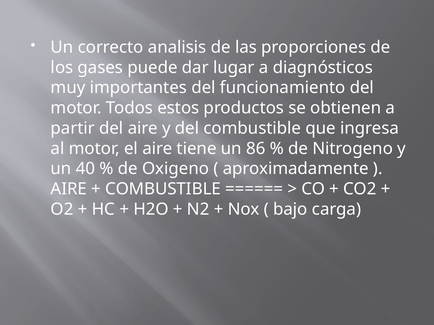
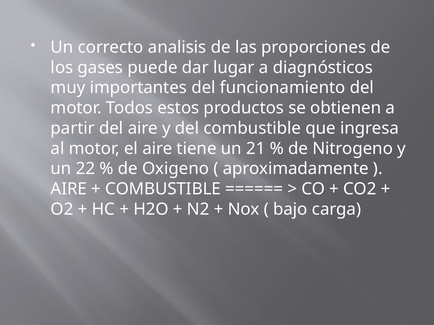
86: 86 -> 21
40: 40 -> 22
